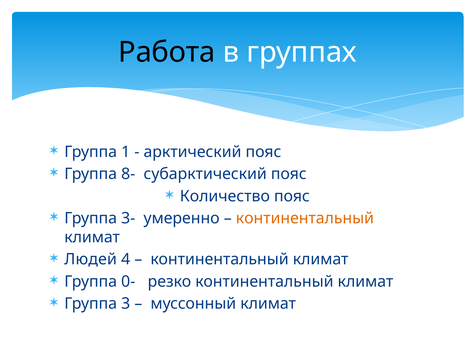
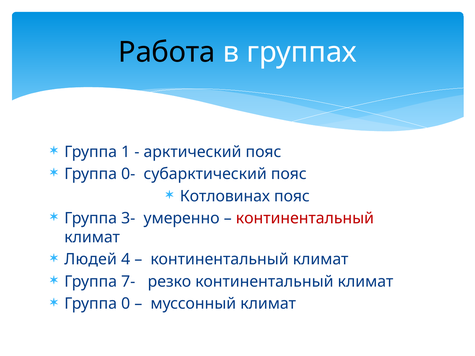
8-: 8- -> 0-
Количество: Количество -> Котловинах
континентальный at (305, 218) colour: orange -> red
0-: 0- -> 7-
3: 3 -> 0
